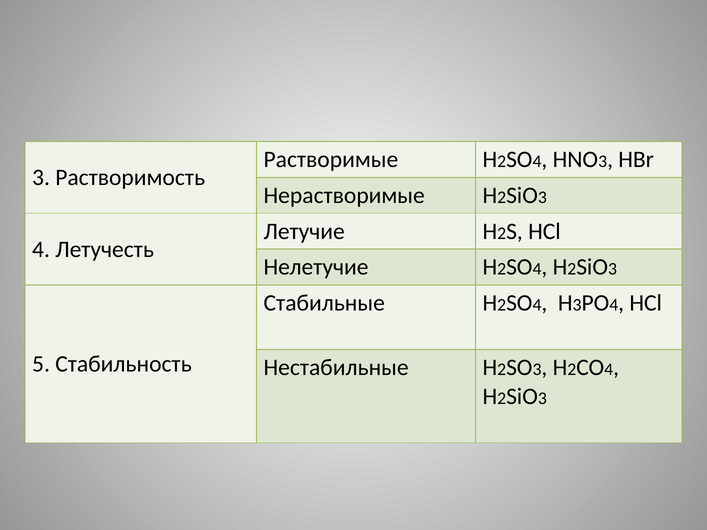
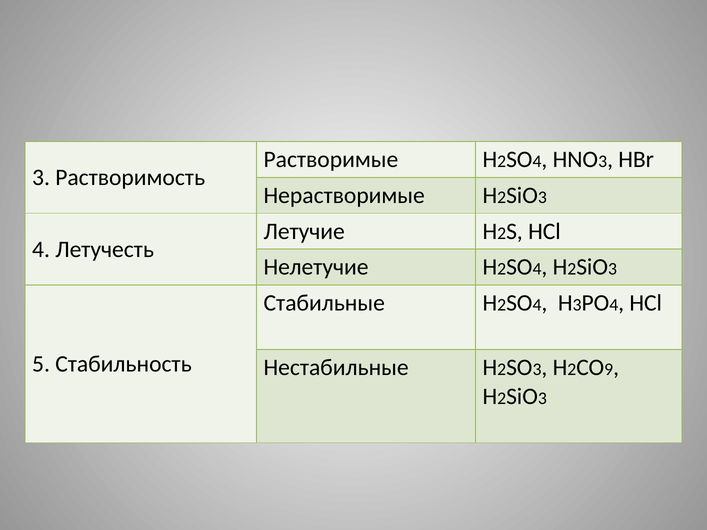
4 at (609, 370): 4 -> 9
